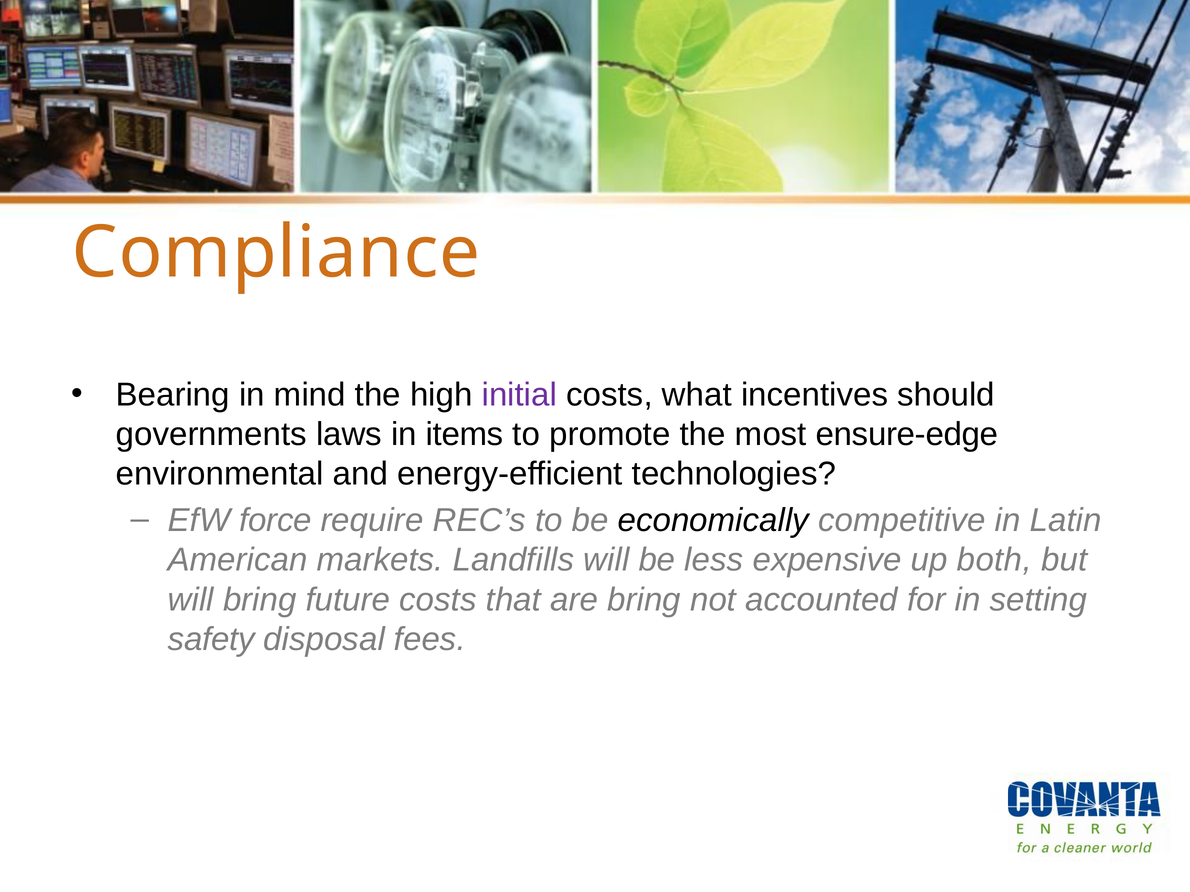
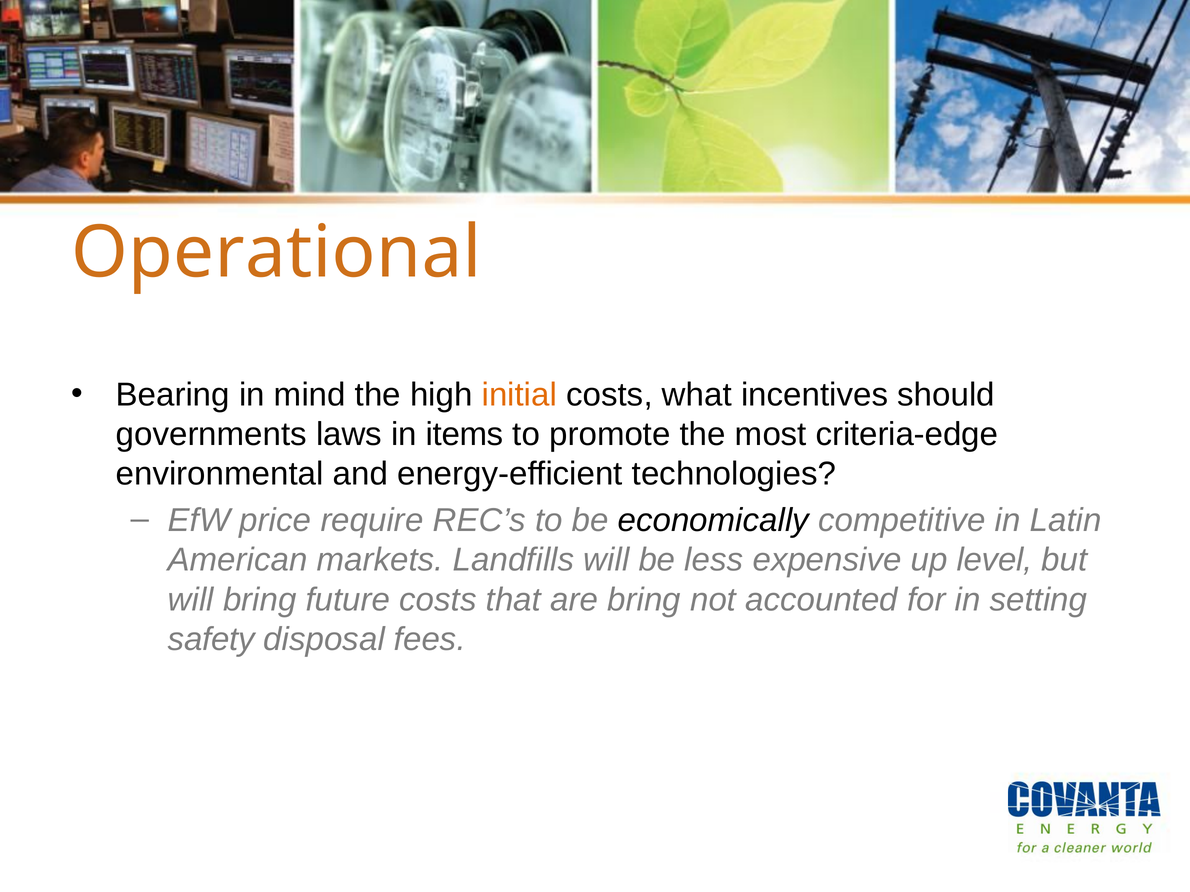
Compliance: Compliance -> Operational
initial colour: purple -> orange
ensure-edge: ensure-edge -> criteria-edge
force: force -> price
both: both -> level
